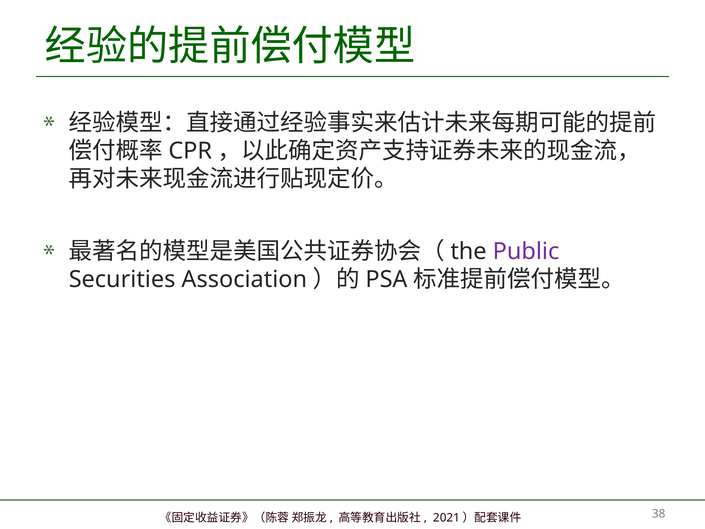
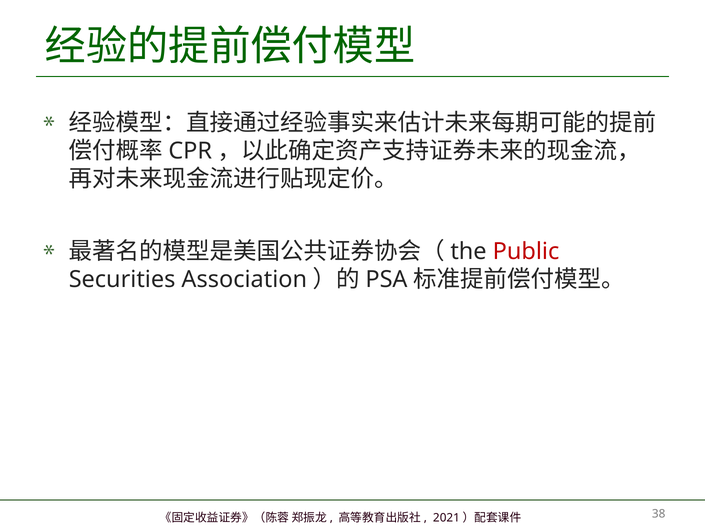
Public colour: purple -> red
